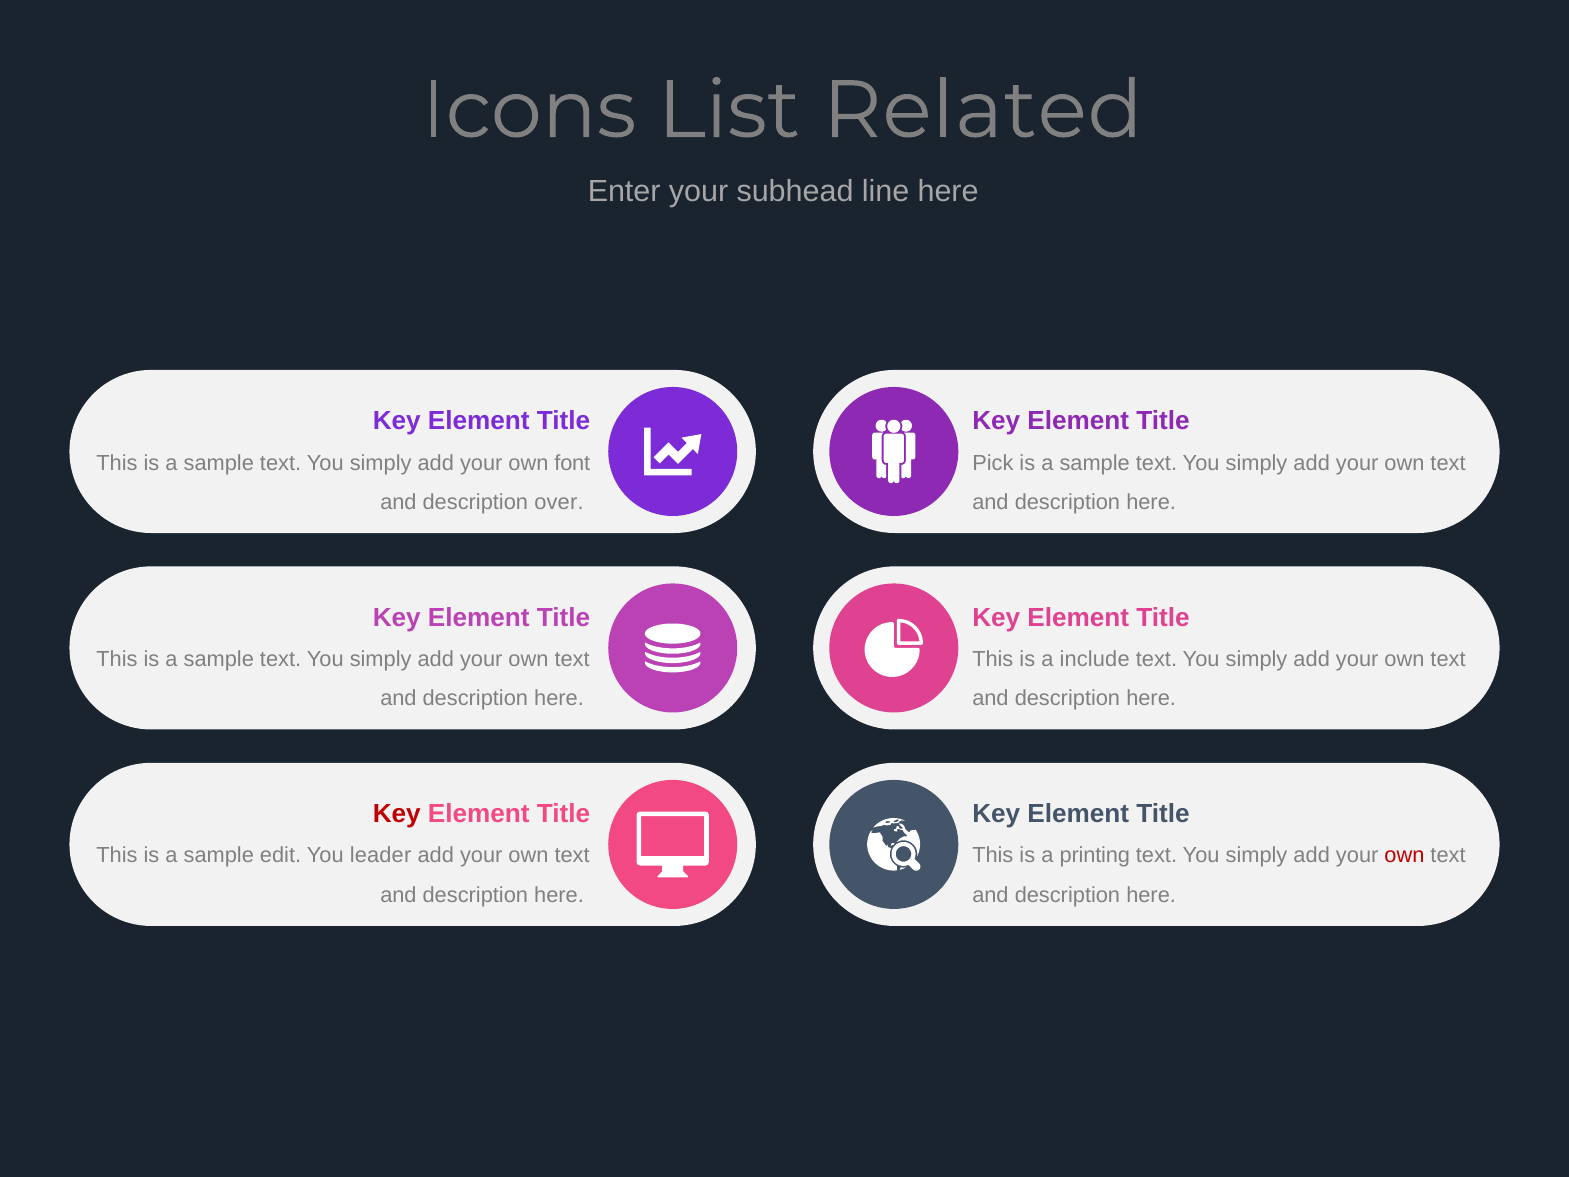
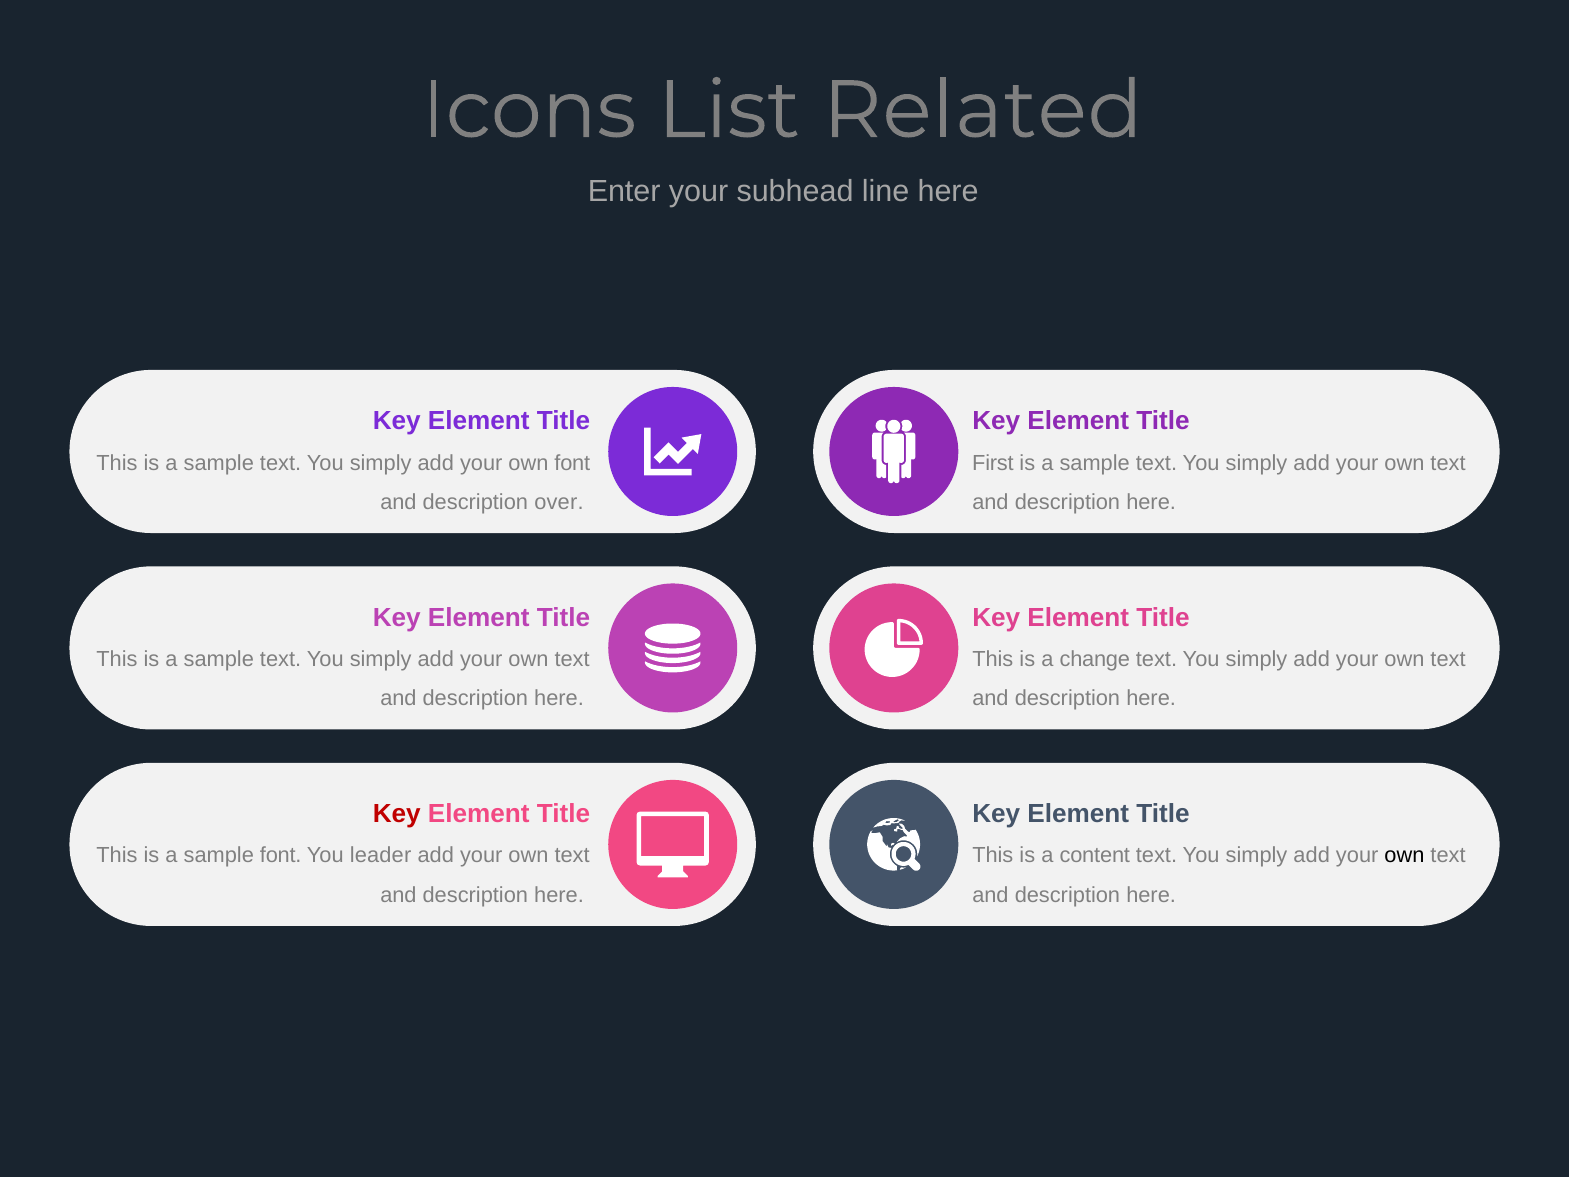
Pick: Pick -> First
include: include -> change
sample edit: edit -> font
printing: printing -> content
own at (1404, 856) colour: red -> black
